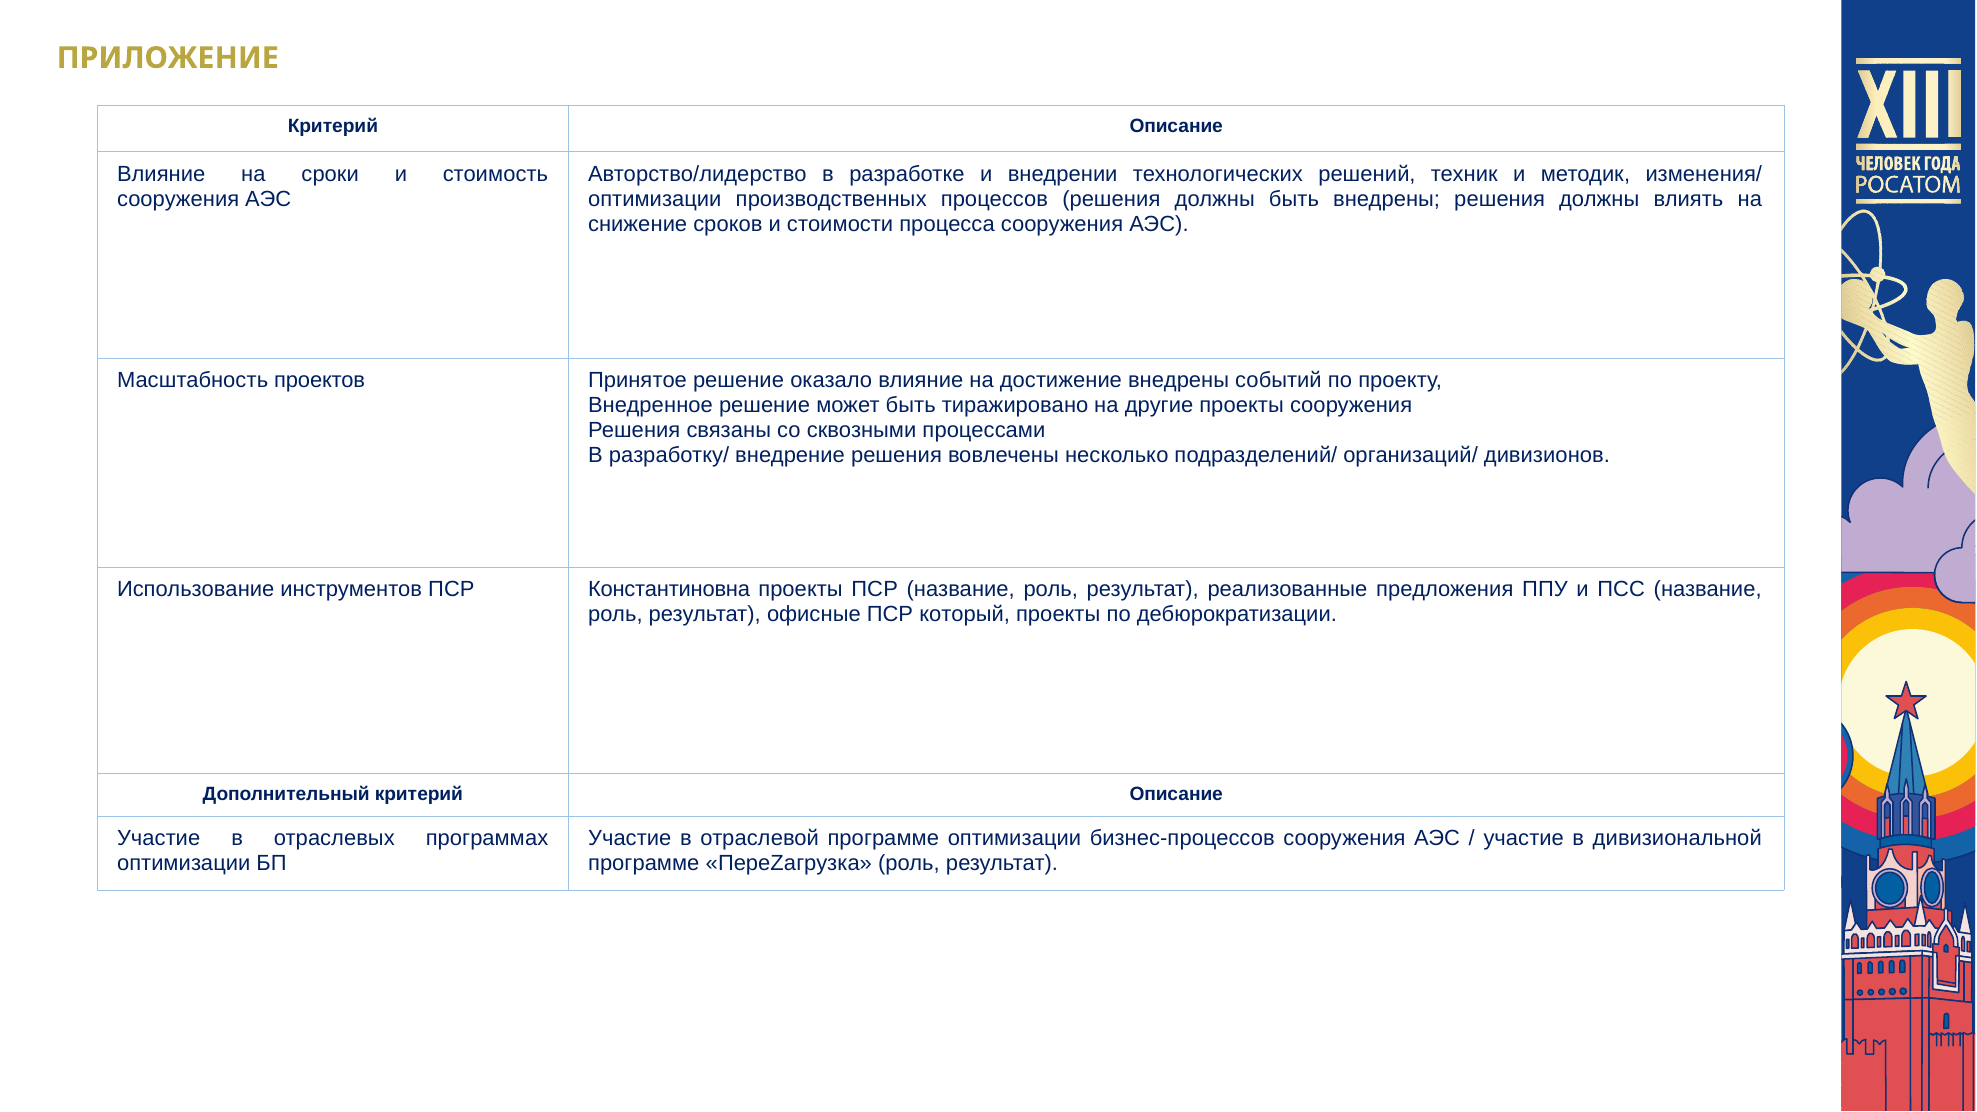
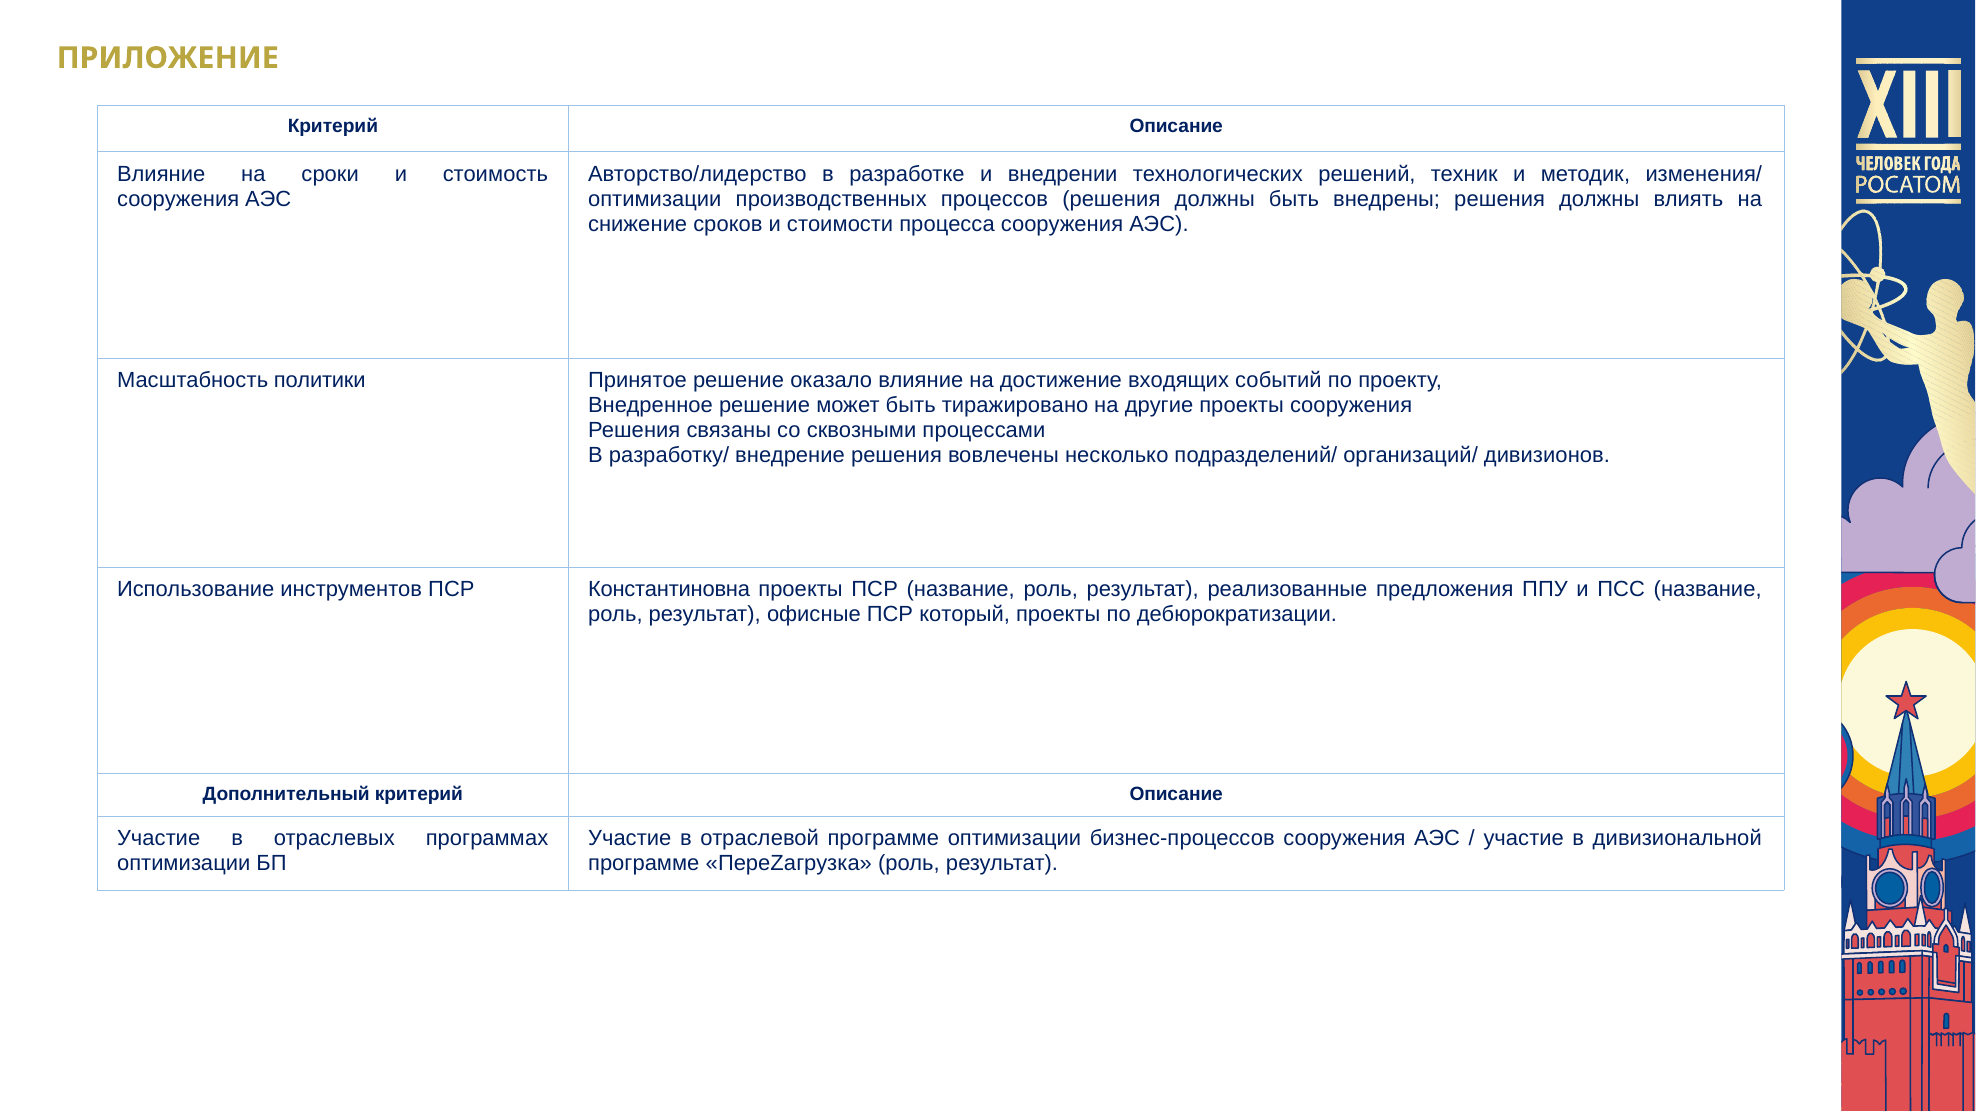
проектов: проектов -> политики
достижение внедрены: внедрены -> входящих
